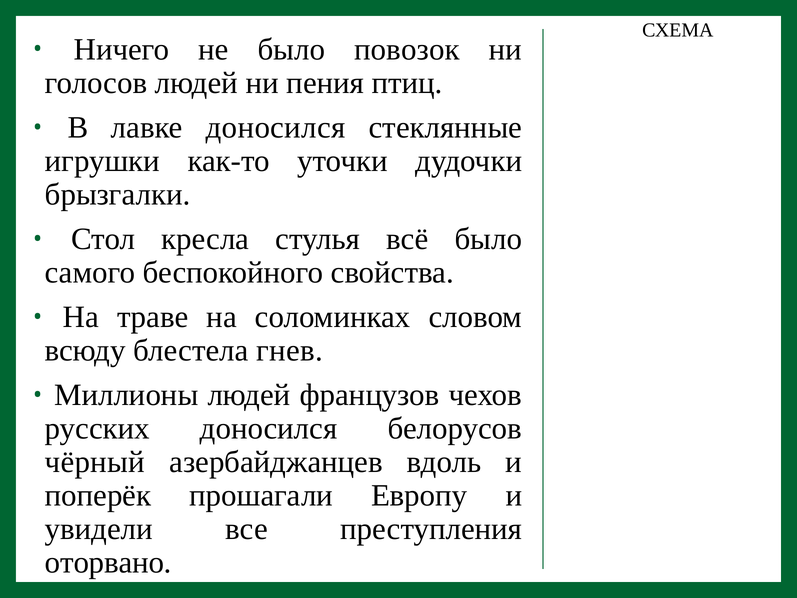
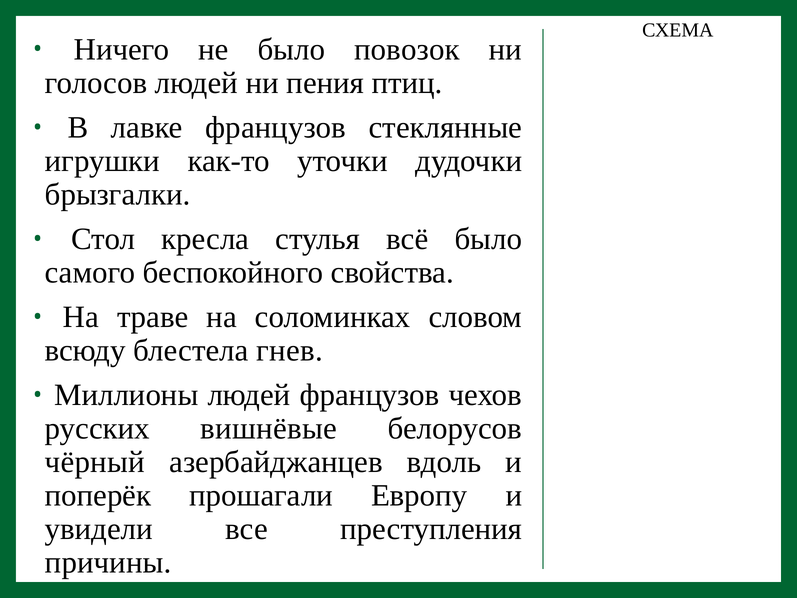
лавке доносился: доносился -> французов
русских доносился: доносился -> вишнёвые
оторвано: оторвано -> причины
